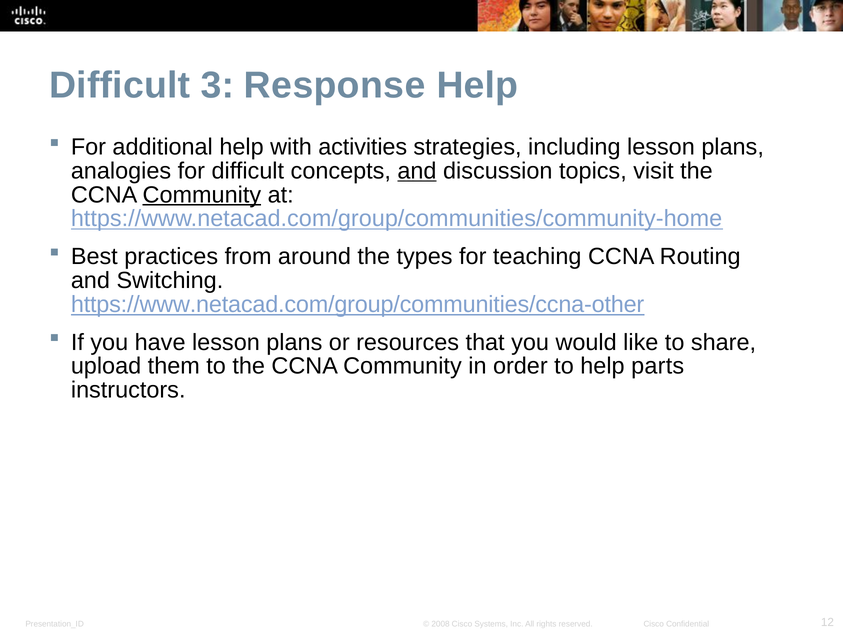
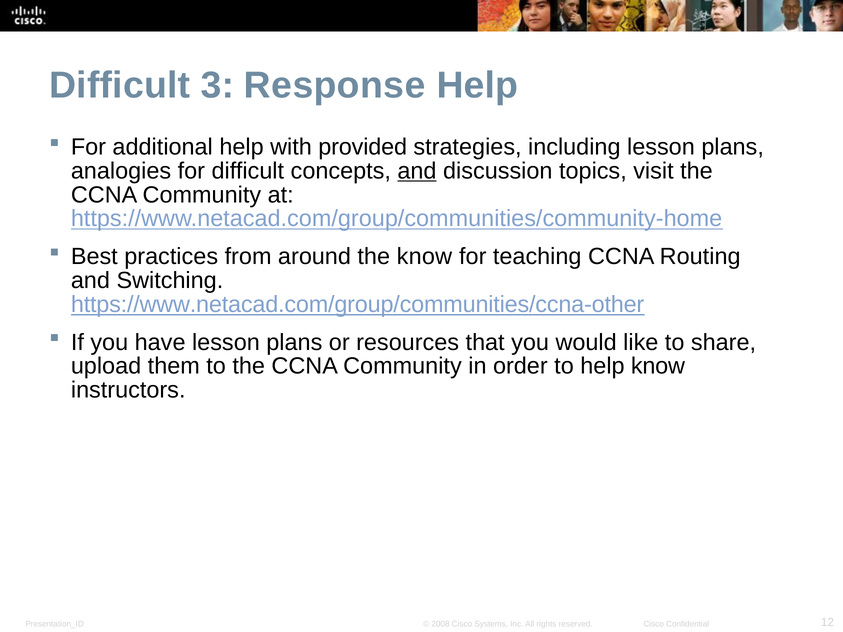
activities: activities -> provided
Community at (202, 195) underline: present -> none
the types: types -> know
help parts: parts -> know
